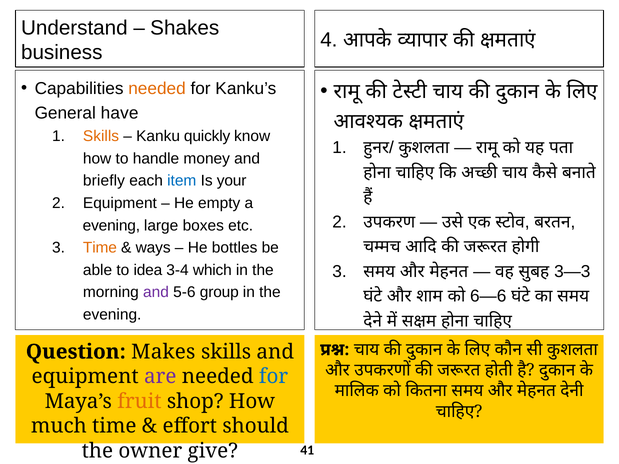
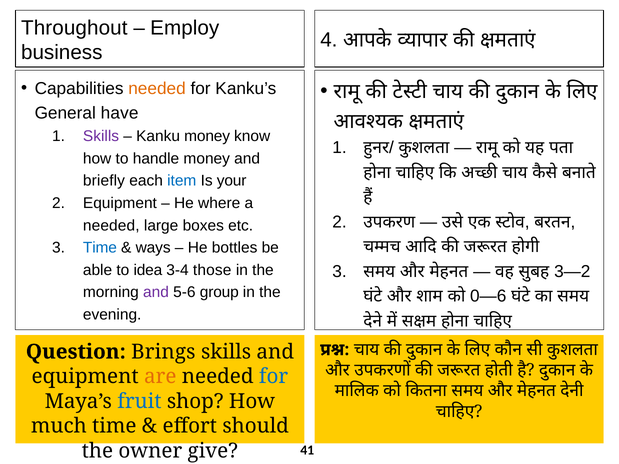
Understand: Understand -> Throughout
Shakes: Shakes -> Employ
Skills at (101, 136) colour: orange -> purple
Kanku quickly: quickly -> money
empty: empty -> where
evening at (111, 226): evening -> needed
Time at (100, 248) colour: orange -> blue
which: which -> those
3—3: 3—3 -> 3—2
6—6: 6—6 -> 0—6
Makes: Makes -> Brings
are colour: purple -> orange
fruit colour: orange -> blue
